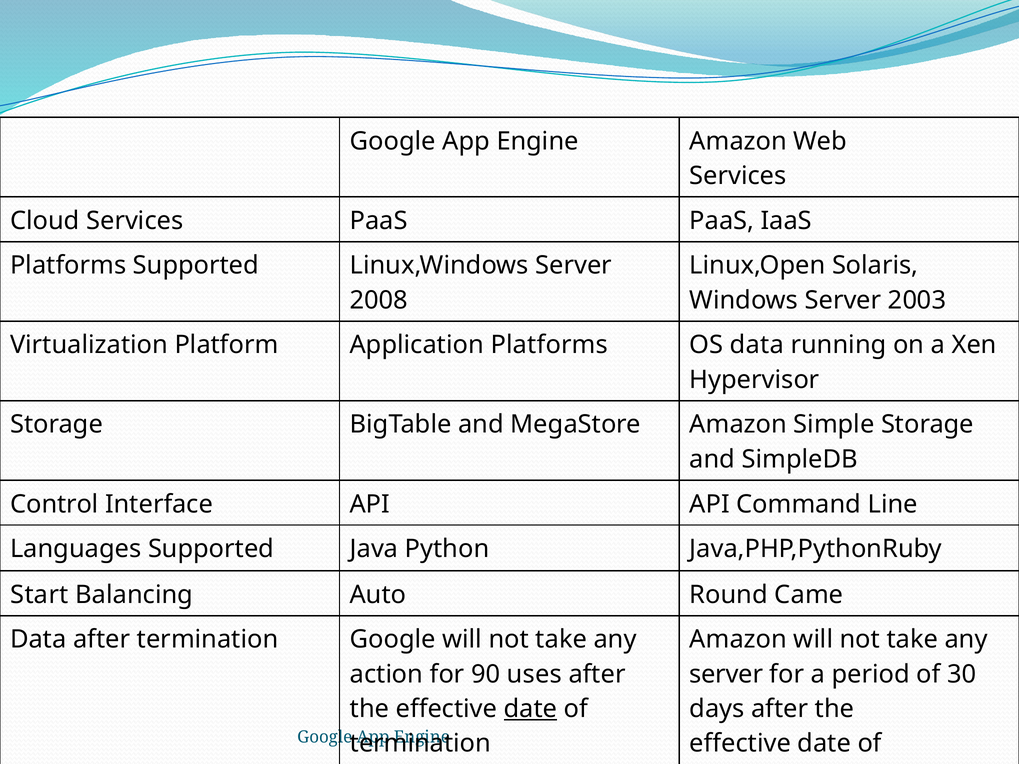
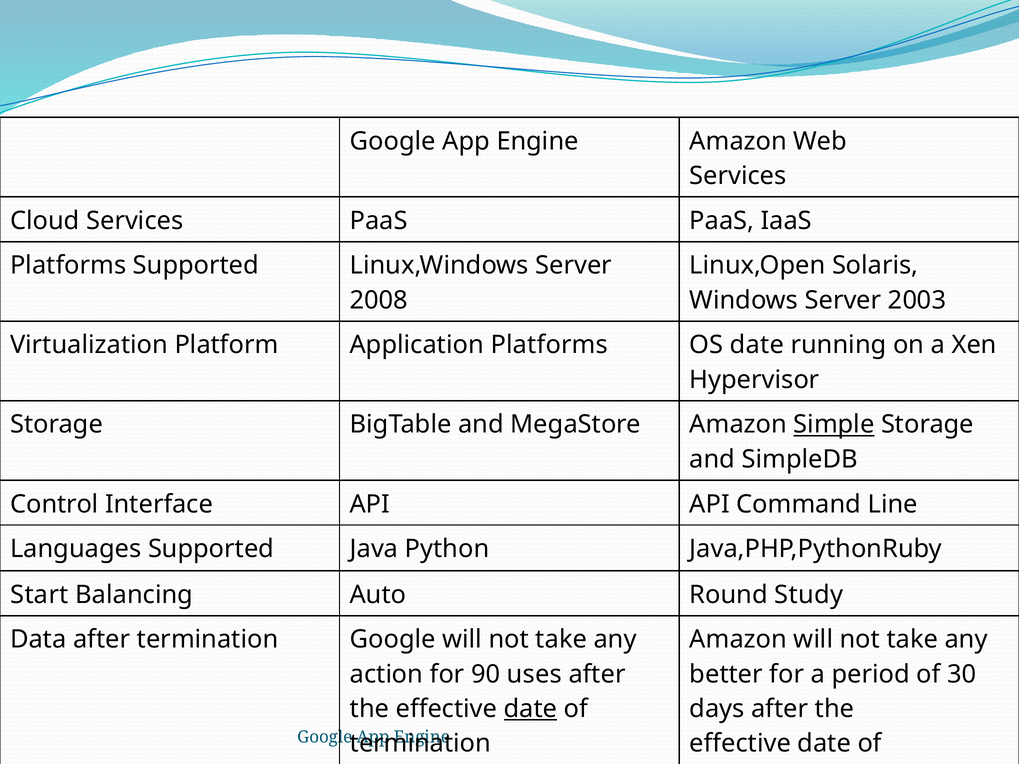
OS data: data -> date
Simple underline: none -> present
Came: Came -> Study
server at (726, 674): server -> better
